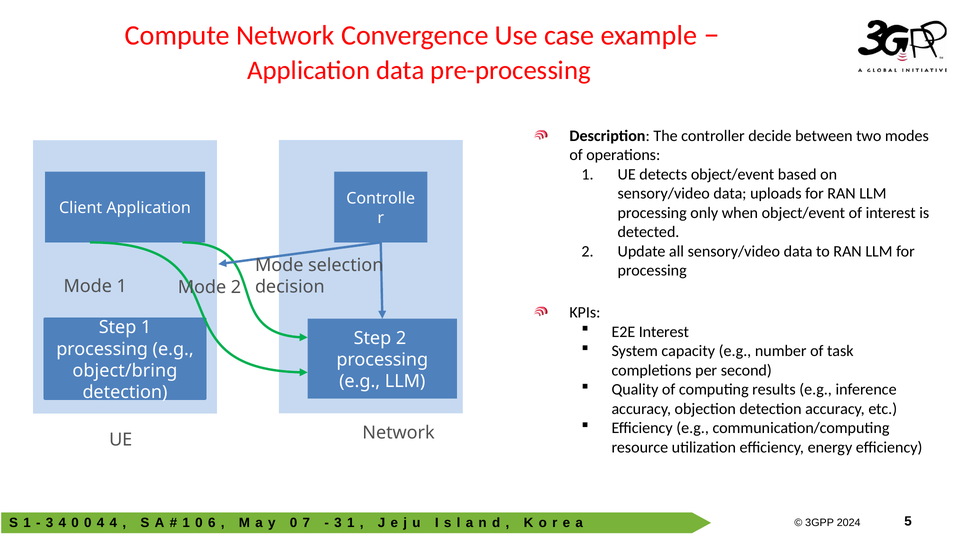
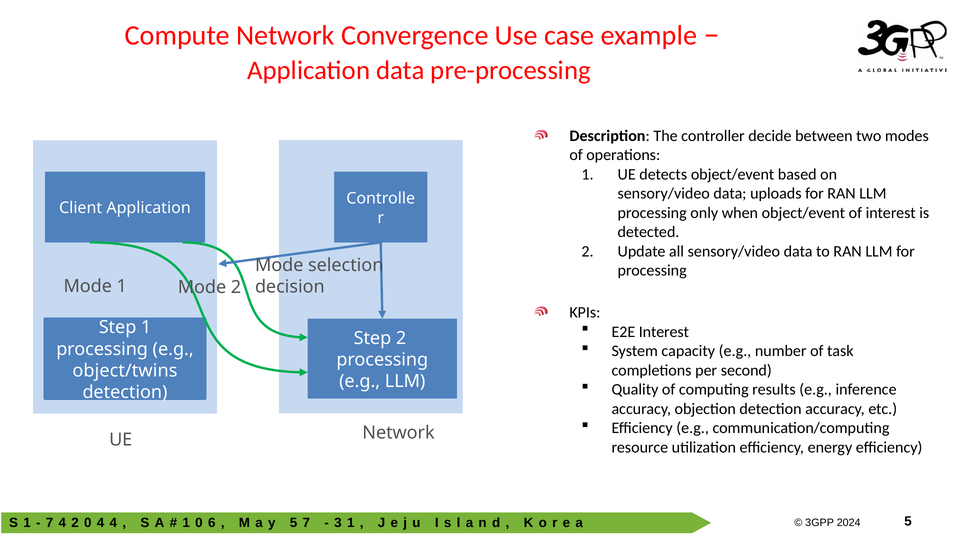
object/bring: object/bring -> object/twins
3 at (50, 523): 3 -> 7
0 at (75, 523): 0 -> 2
0 at (294, 523): 0 -> 5
